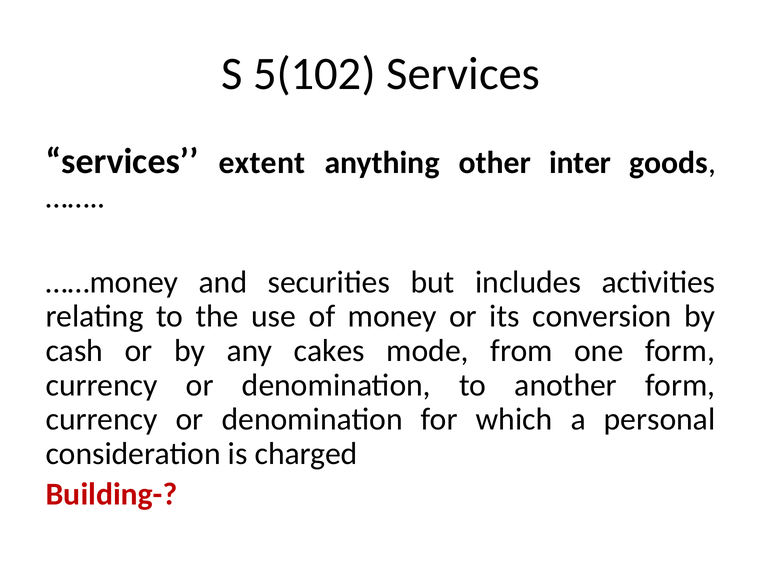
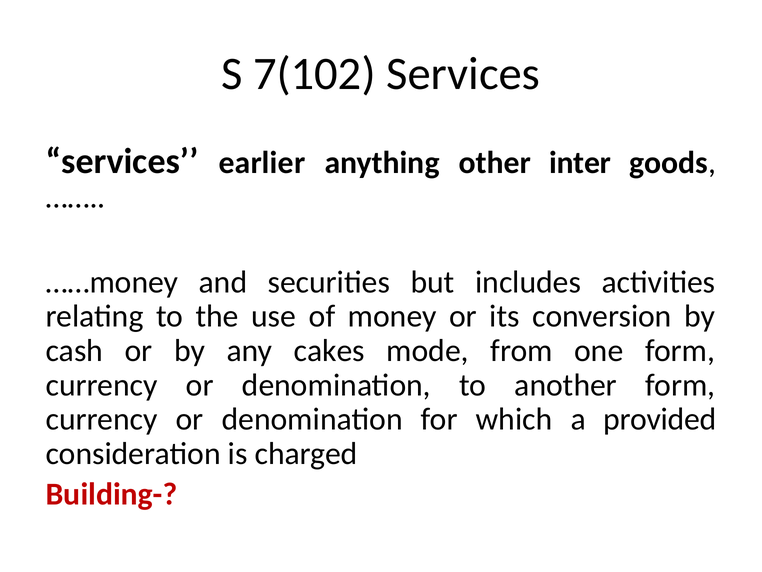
5(102: 5(102 -> 7(102
extent: extent -> earlier
personal: personal -> provided
